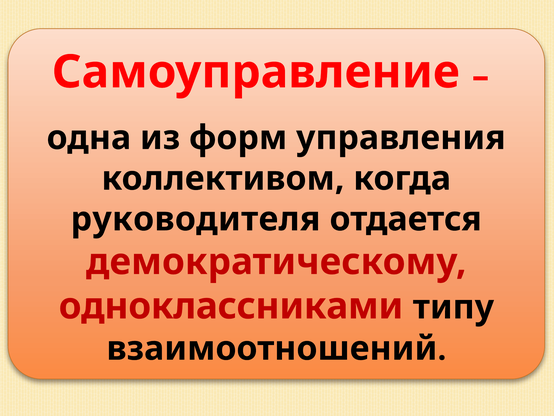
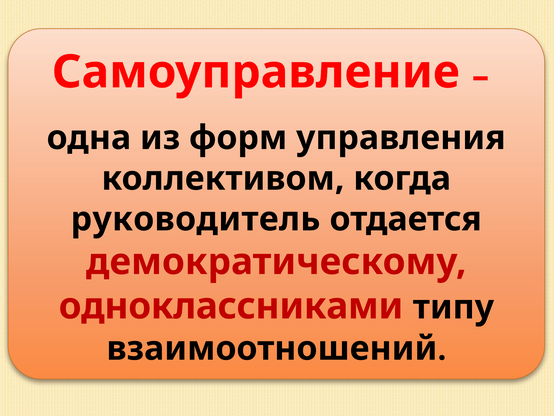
руководителя: руководителя -> руководитель
